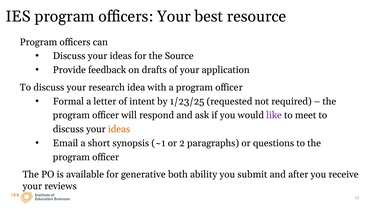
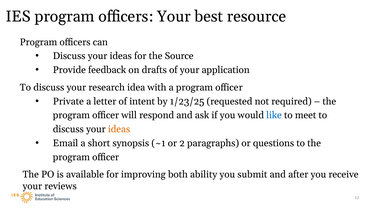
Formal: Formal -> Private
like colour: purple -> blue
generative: generative -> improving
